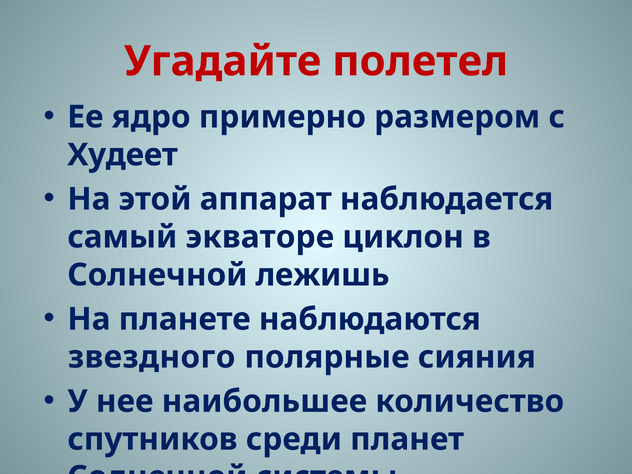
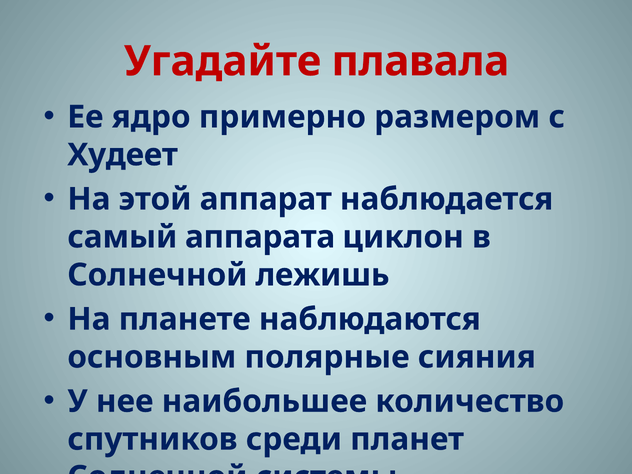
полетел: полетел -> плавала
экваторе: экваторе -> аппарата
звездного: звездного -> основным
